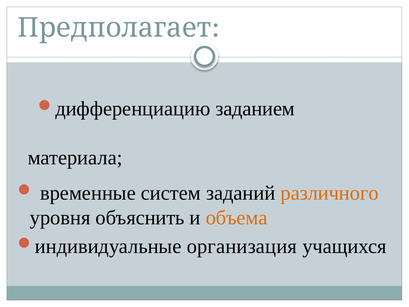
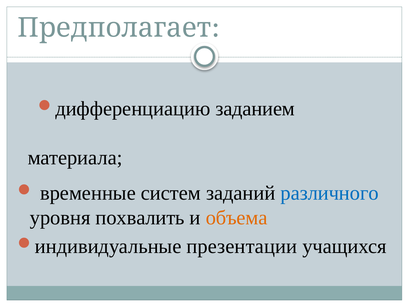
различного colour: orange -> blue
объяснить: объяснить -> похвалить
организация: организация -> презентации
